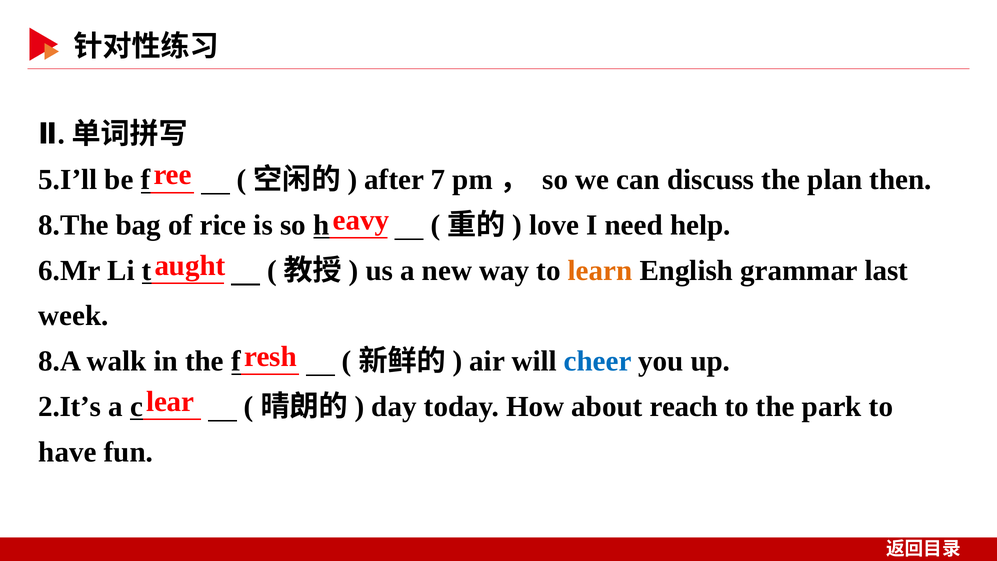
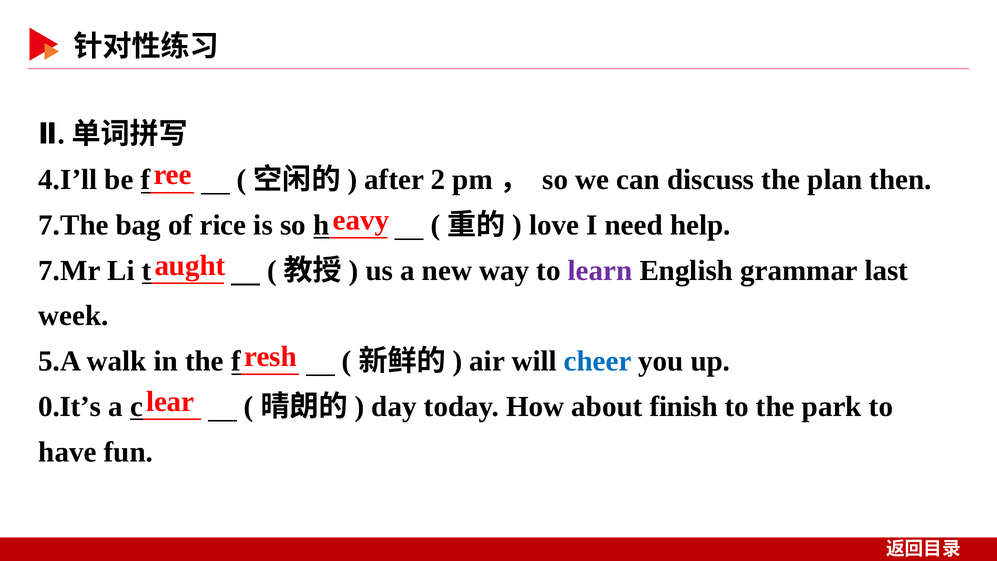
5.I’ll: 5.I’ll -> 4.I’ll
7: 7 -> 2
8.The: 8.The -> 7.The
6.Mr: 6.Mr -> 7.Mr
learn colour: orange -> purple
8.A: 8.A -> 5.A
2.It’s: 2.It’s -> 0.It’s
reach: reach -> finish
